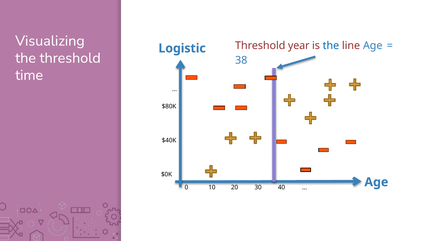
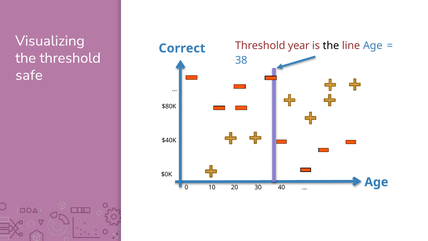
Logistic: Logistic -> Correct
the at (331, 46) colour: blue -> black
time: time -> safe
